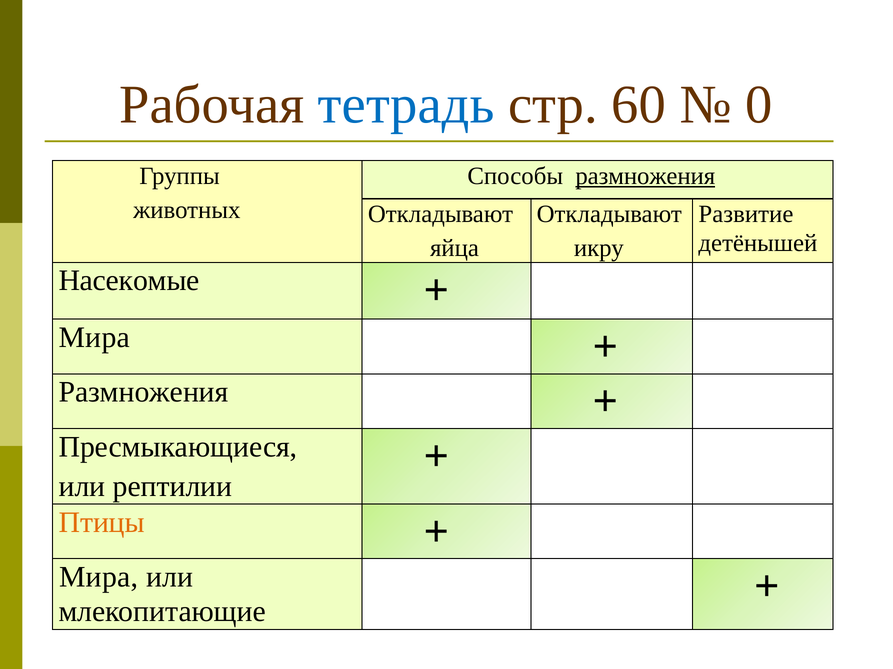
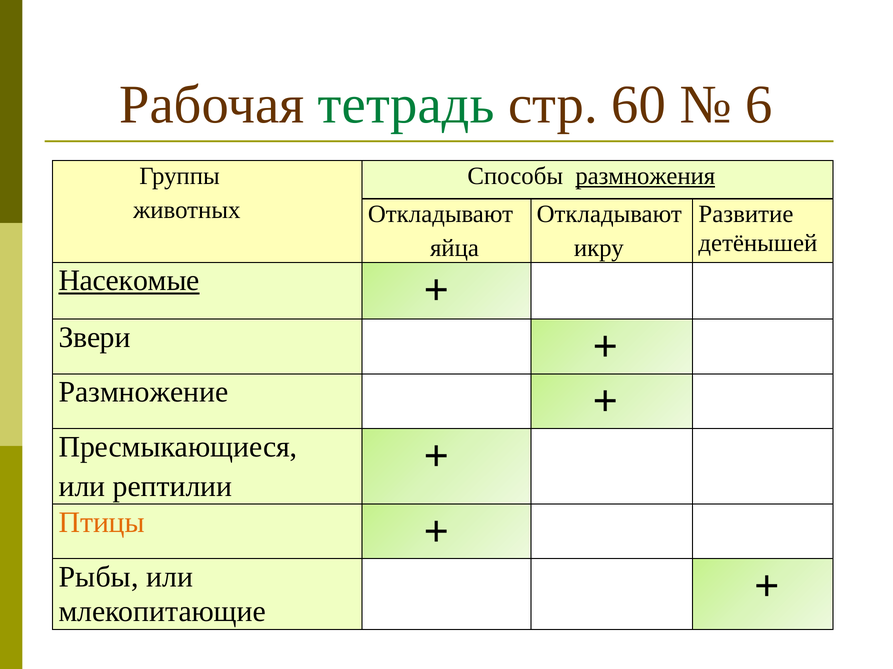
тетрадь colour: blue -> green
0: 0 -> 6
Насекомые underline: none -> present
Мира at (94, 338): Мира -> Звери
Размножения at (144, 393): Размножения -> Размножение
Мира at (99, 578): Мира -> Рыбы
